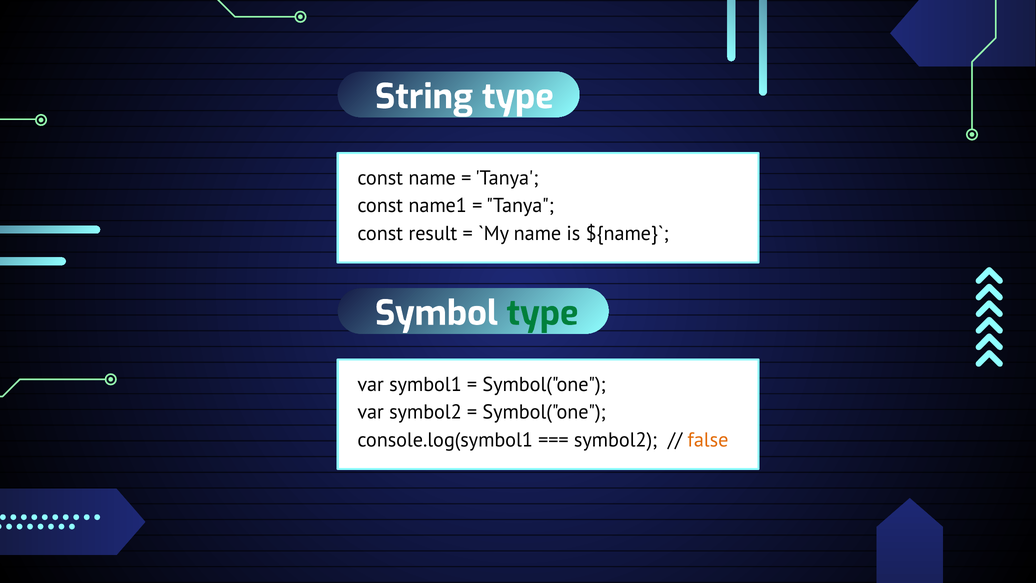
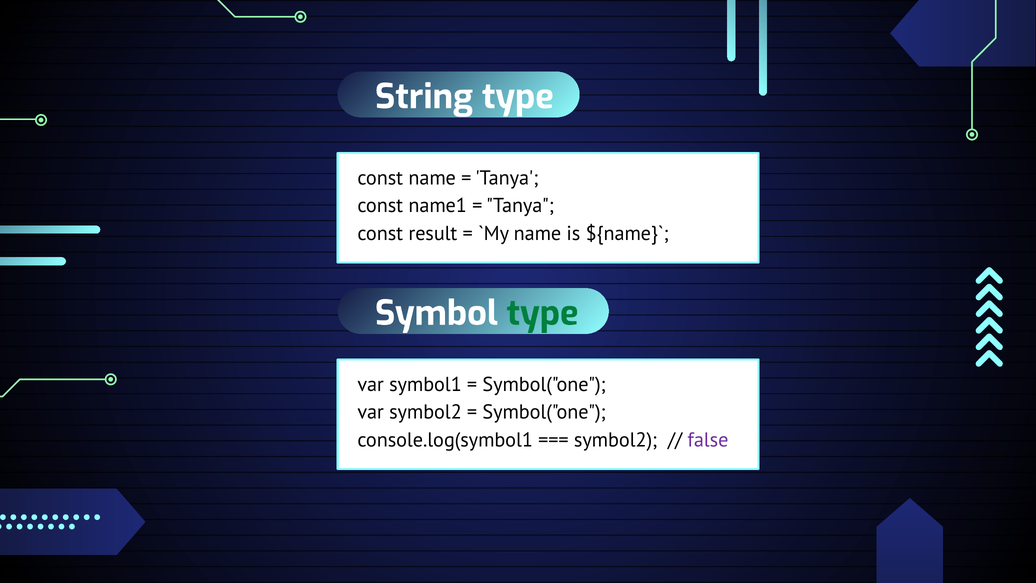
false colour: orange -> purple
